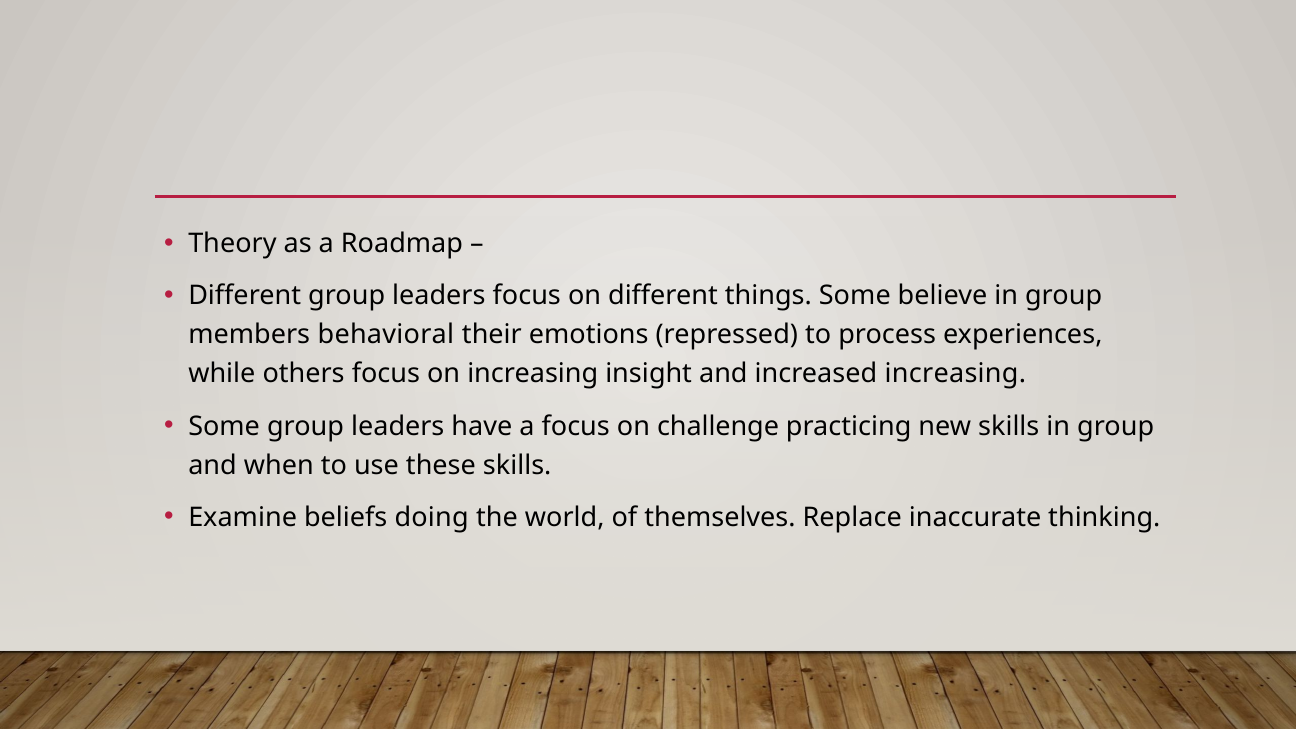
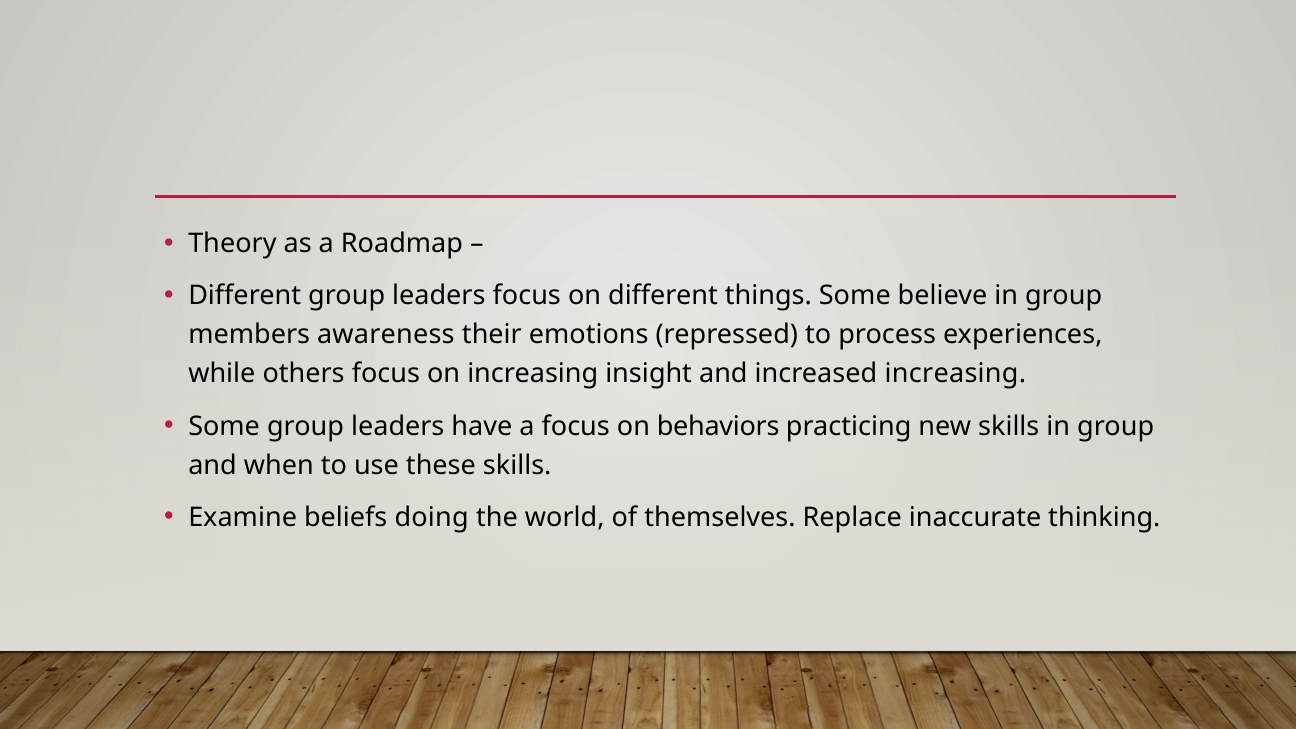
behavioral: behavioral -> awareness
challenge: challenge -> behaviors
